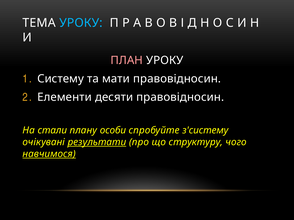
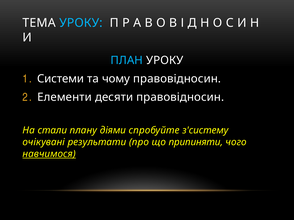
ПЛАН colour: pink -> light blue
Систему: Систему -> Системи
мати: мати -> чому
особи: особи -> діями
результати underline: present -> none
структуру: структуру -> припиняти
